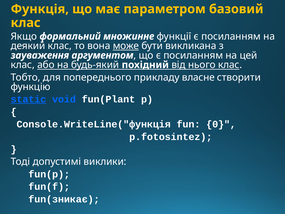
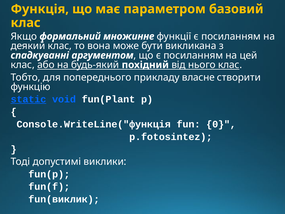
може underline: present -> none
зауваження: зауваження -> спадкуванні
fun(зникає: fun(зникає -> fun(виклик
